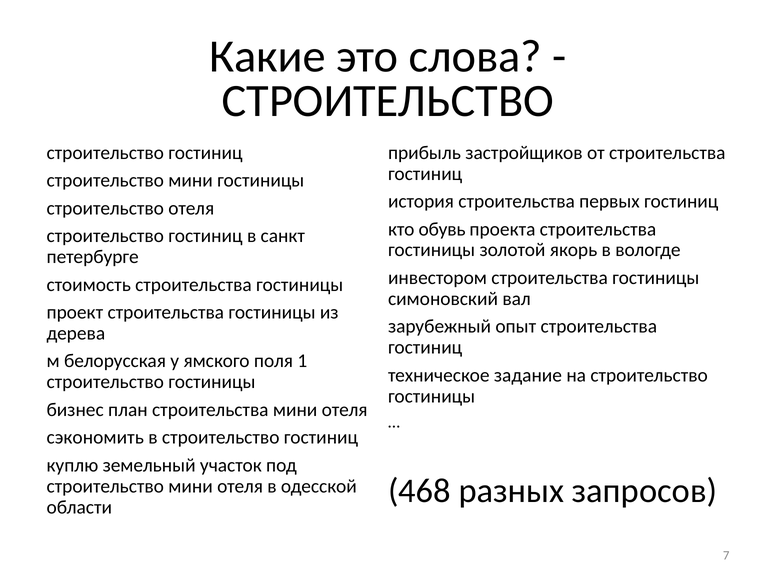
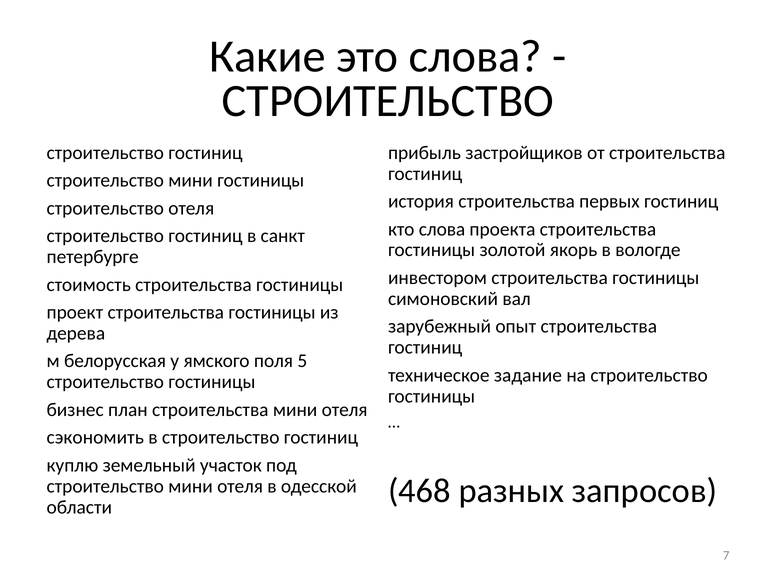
кто обувь: обувь -> слова
1: 1 -> 5
